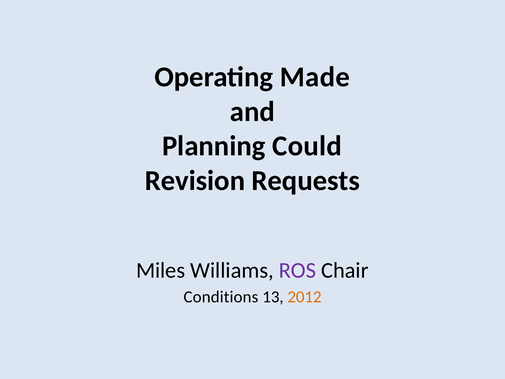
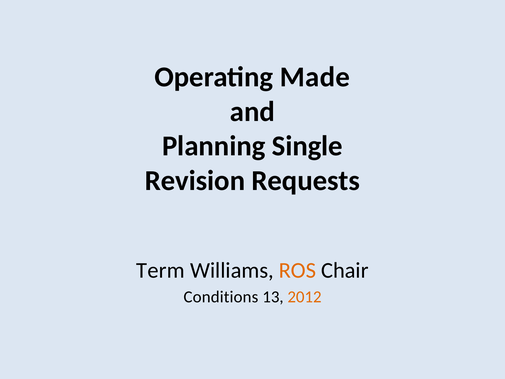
Could: Could -> Single
Miles: Miles -> Term
ROS colour: purple -> orange
